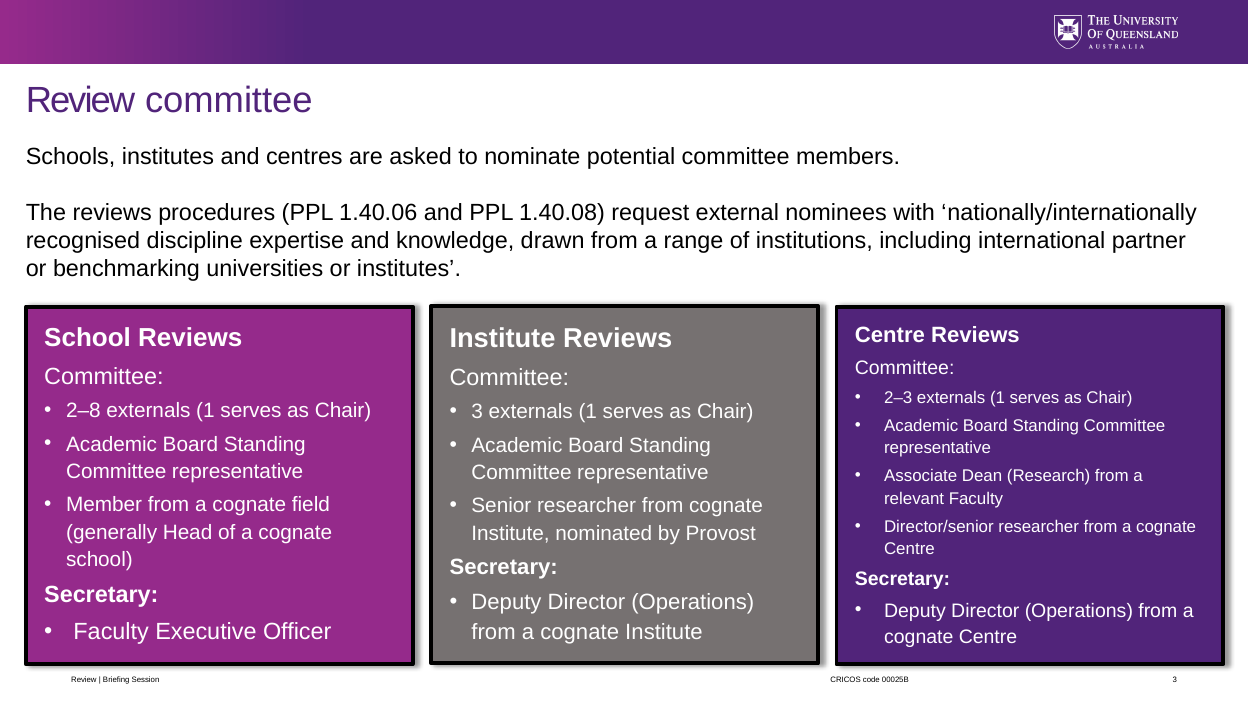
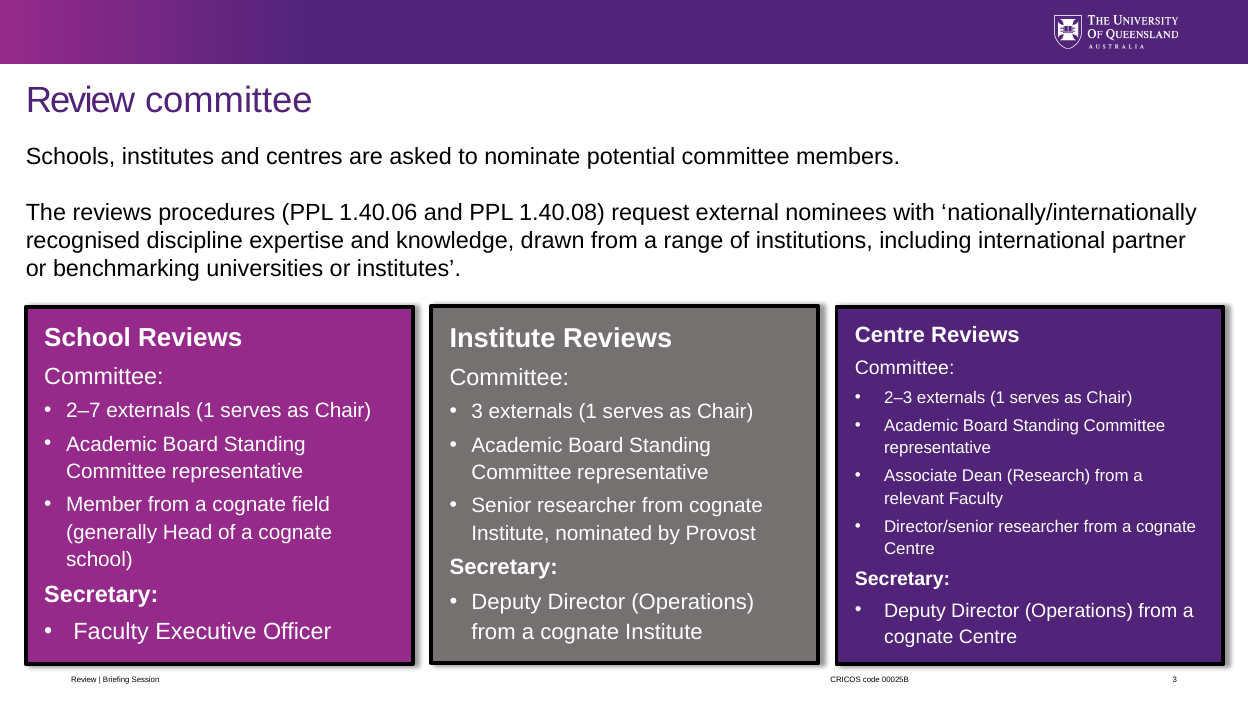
2–8: 2–8 -> 2–7
